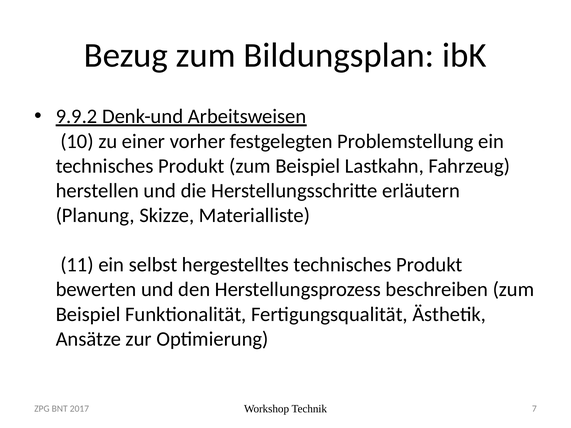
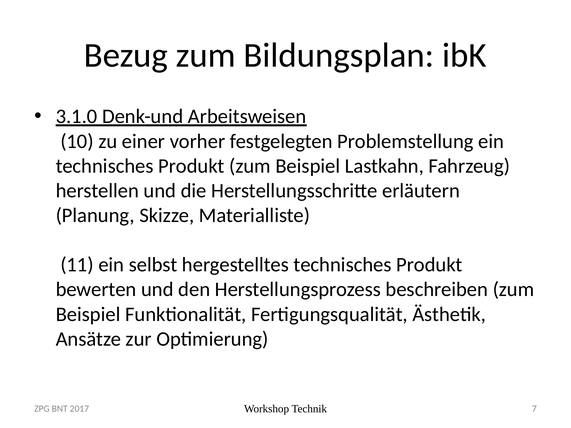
9.9.2: 9.9.2 -> 3.1.0
